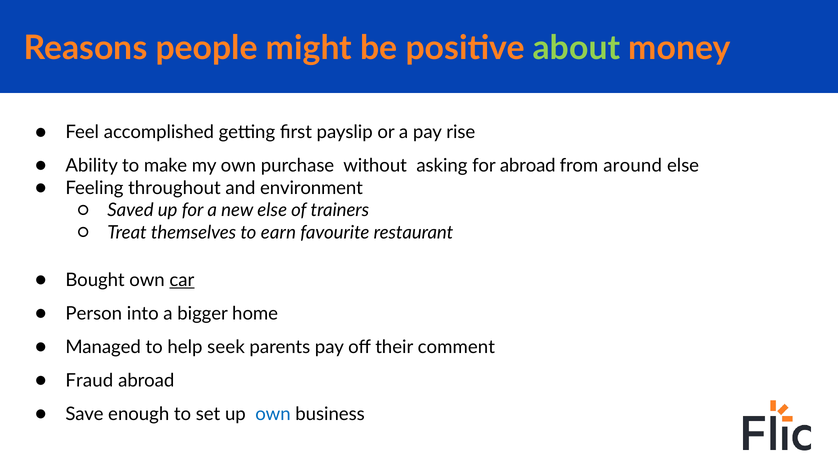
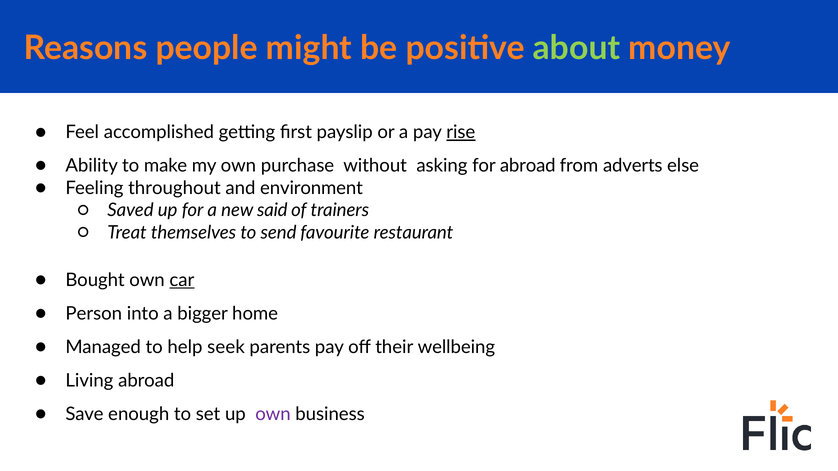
rise underline: none -> present
around: around -> adverts
new else: else -> said
earn: earn -> send
comment: comment -> wellbeing
Fraud: Fraud -> Living
own at (273, 414) colour: blue -> purple
